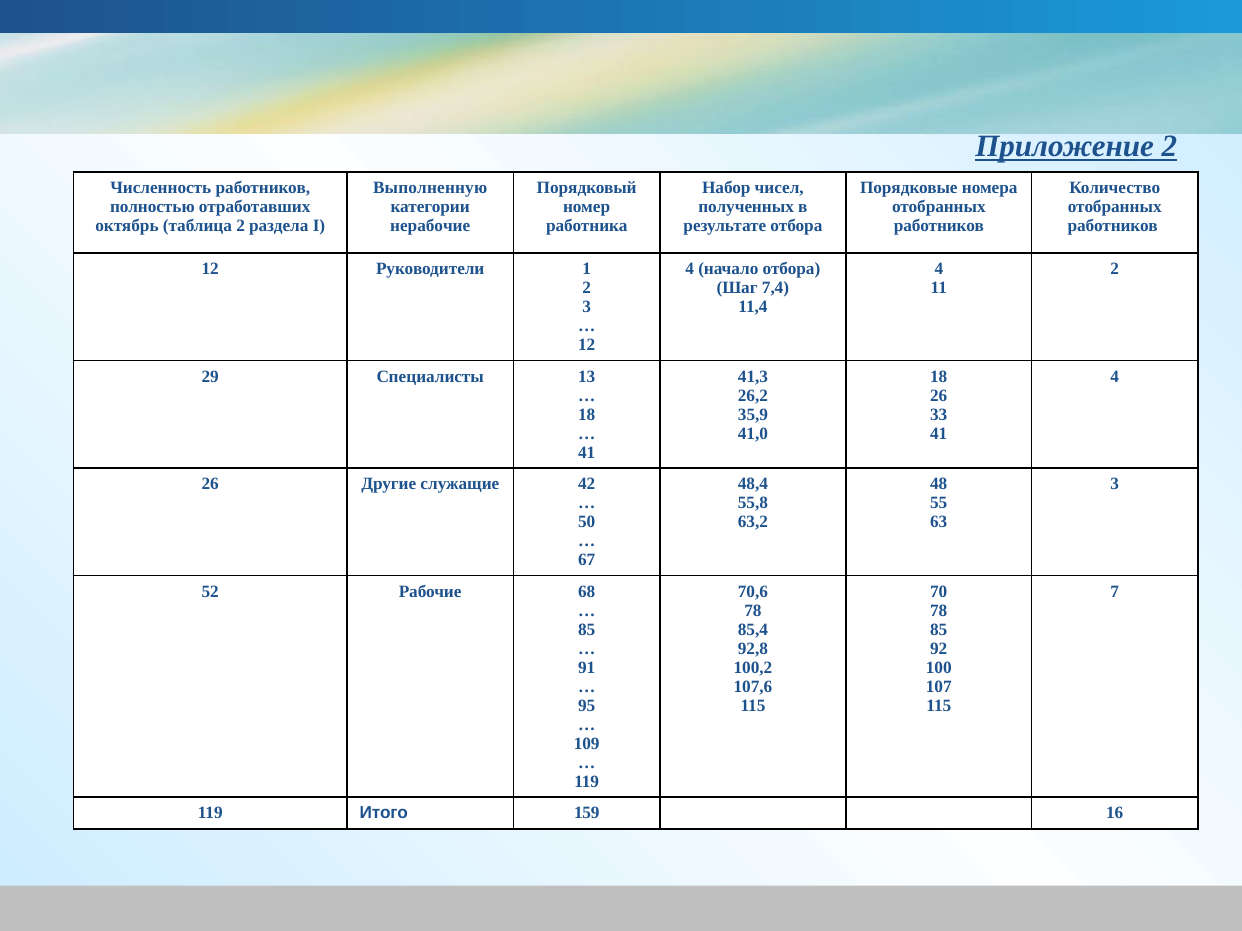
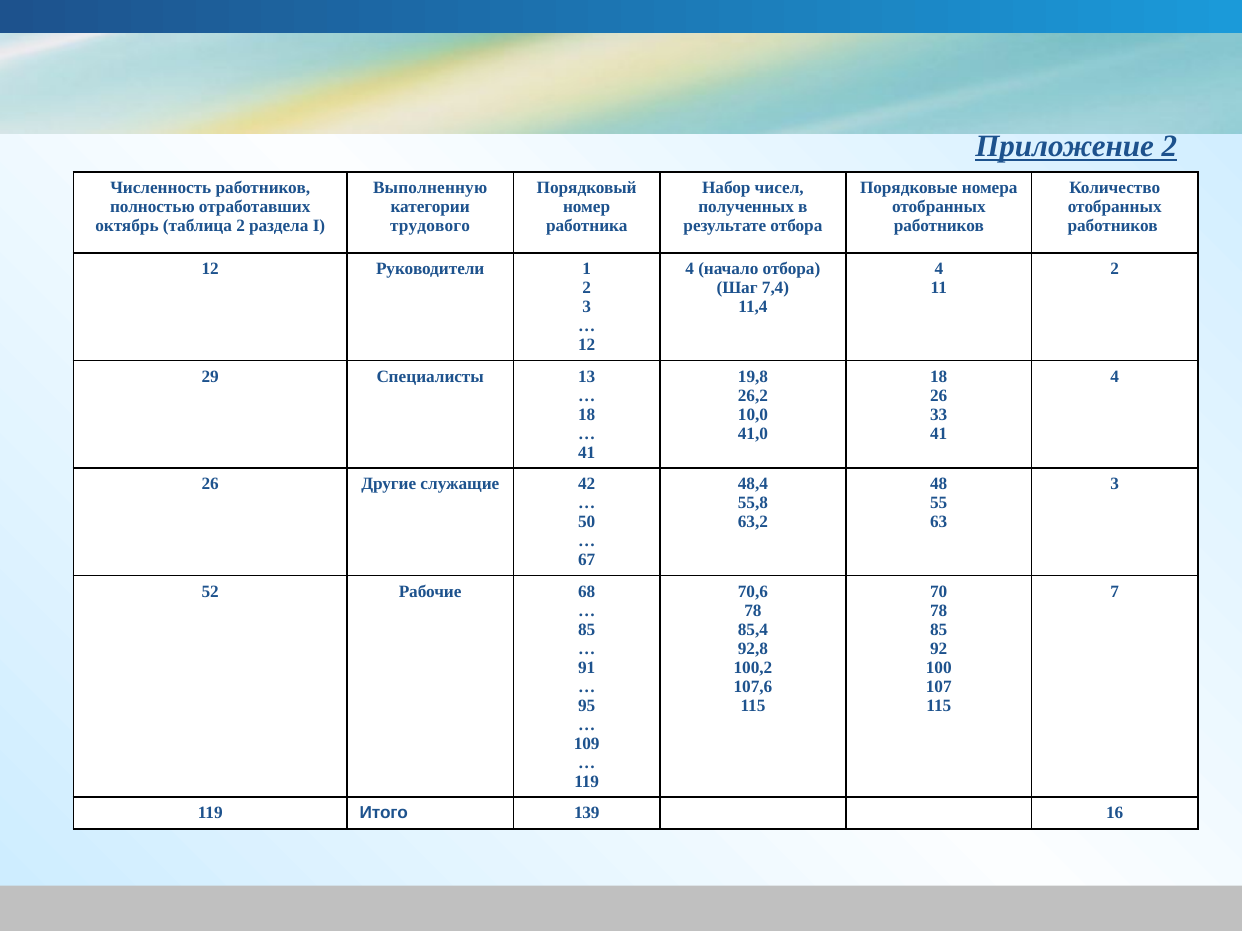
нерабочие: нерабочие -> трудового
41,3: 41,3 -> 19,8
35,9: 35,9 -> 10,0
159: 159 -> 139
